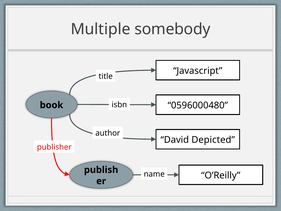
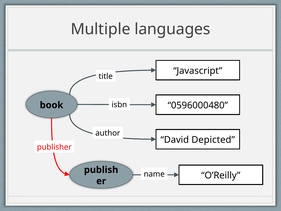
somebody: somebody -> languages
